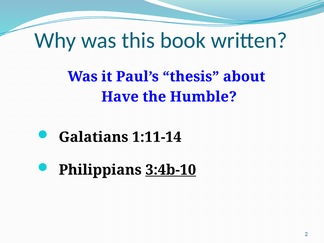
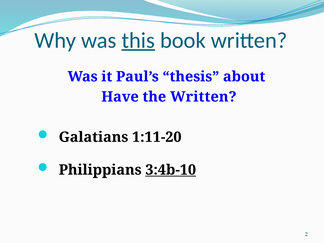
this underline: none -> present
the Humble: Humble -> Written
1:11-14: 1:11-14 -> 1:11-20
